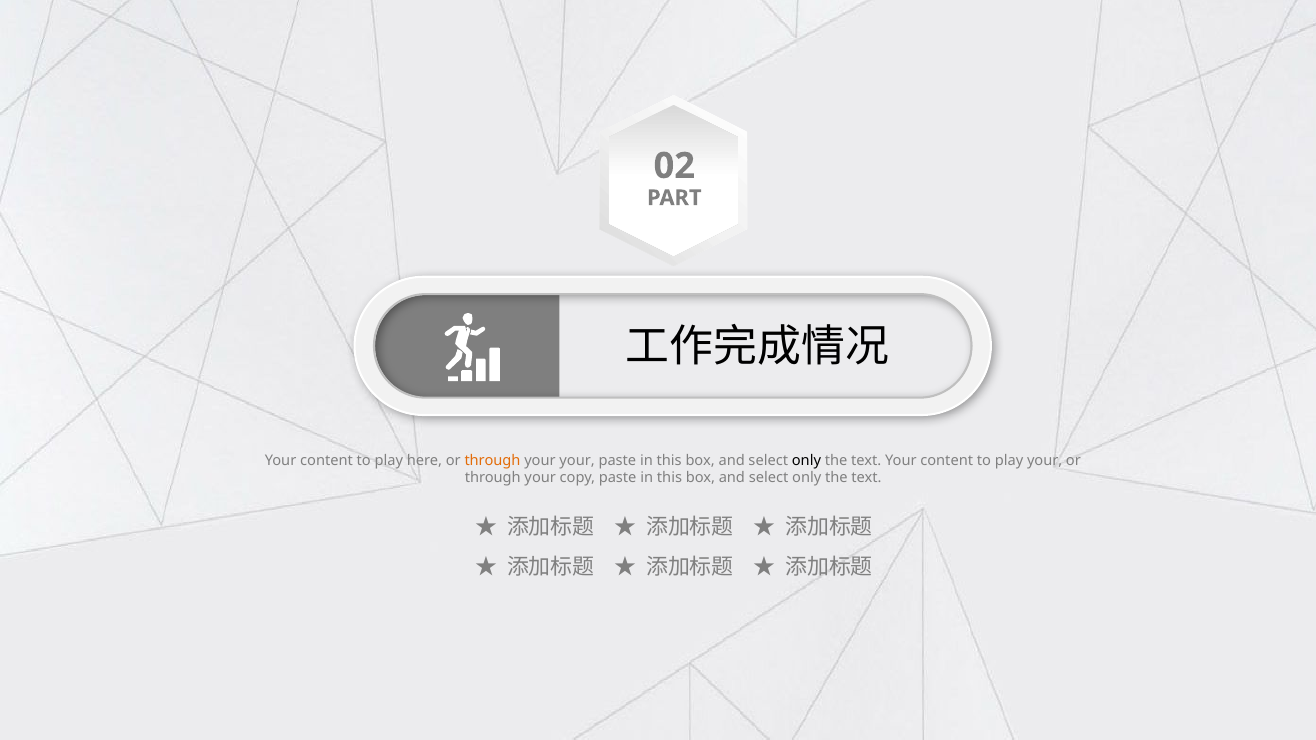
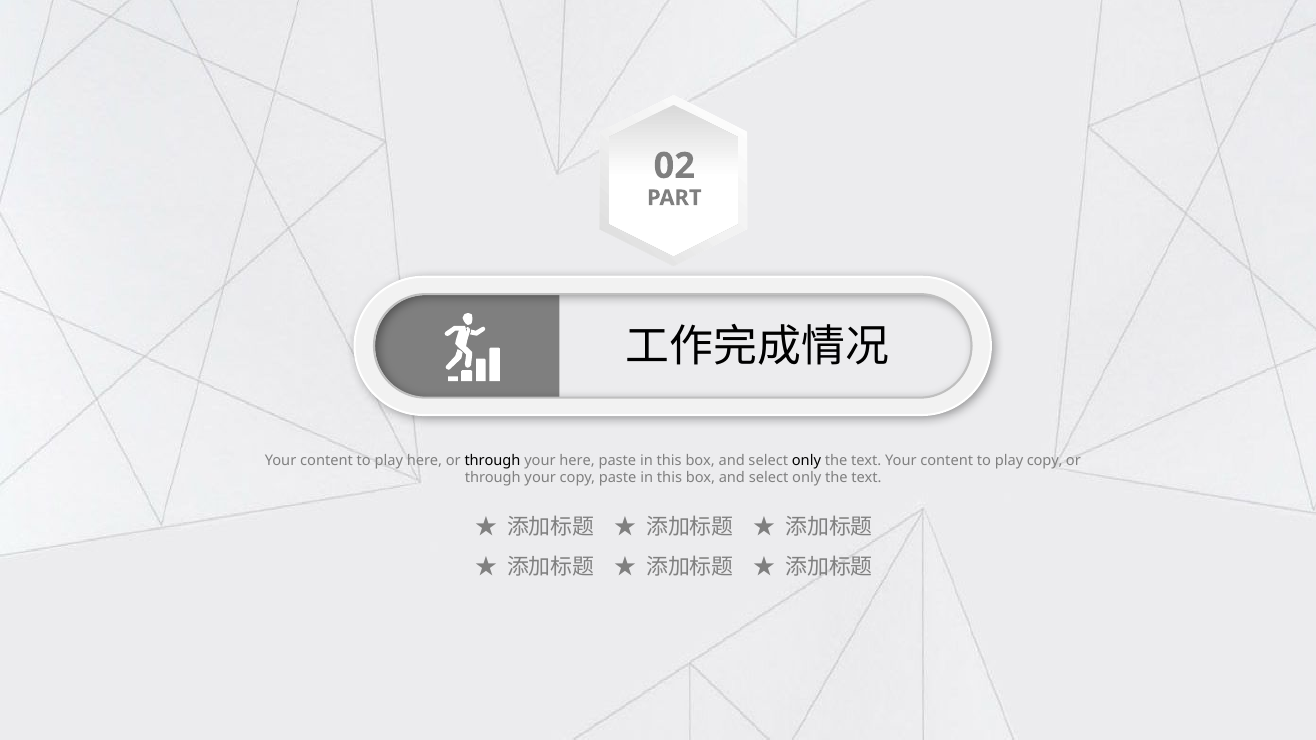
through at (492, 460) colour: orange -> black
your your: your -> here
play your: your -> copy
